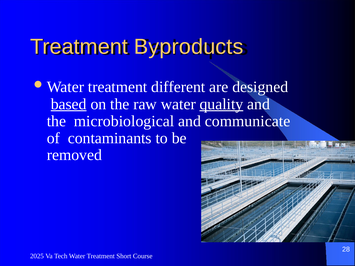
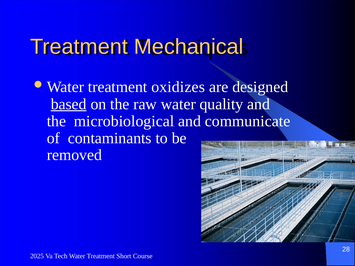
Byproducts: Byproducts -> Mechanical
different: different -> oxidizes
quality underline: present -> none
